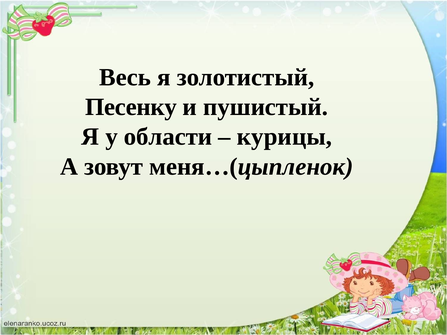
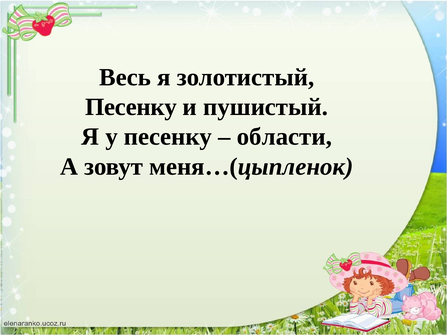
у области: области -> песенку
курицы: курицы -> области
